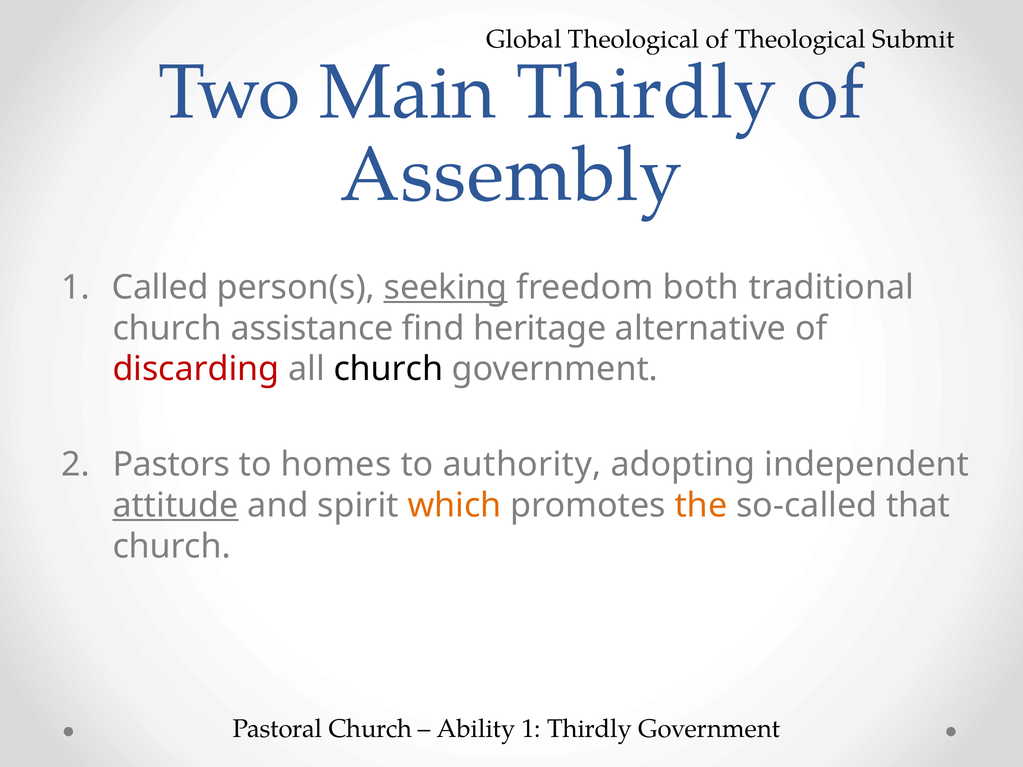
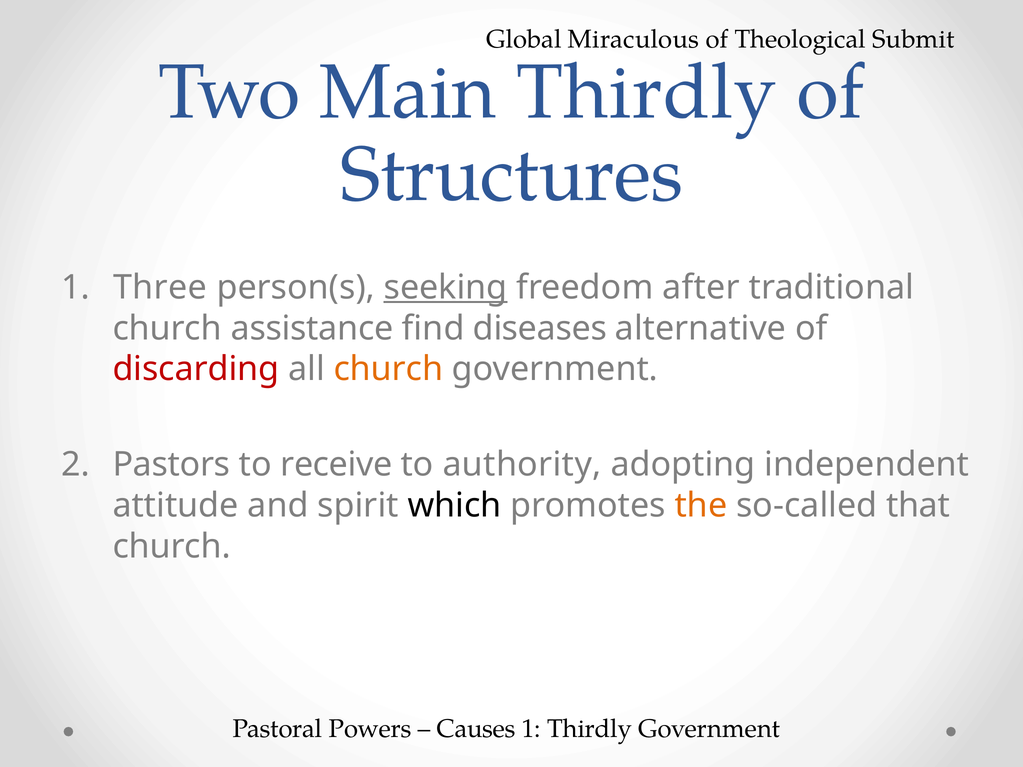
Global Theological: Theological -> Miraculous
Assembly: Assembly -> Structures
Called: Called -> Three
both: both -> after
heritage: heritage -> diseases
church at (388, 369) colour: black -> orange
homes: homes -> receive
attitude underline: present -> none
which colour: orange -> black
Pastoral Church: Church -> Powers
Ability: Ability -> Causes
